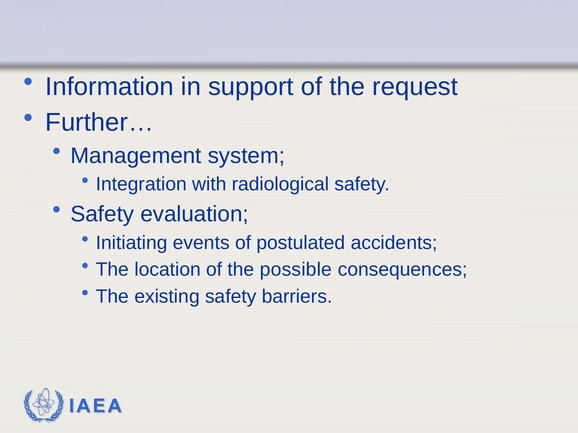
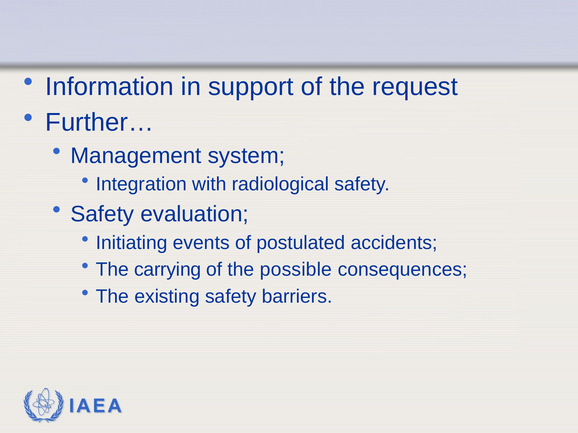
location: location -> carrying
